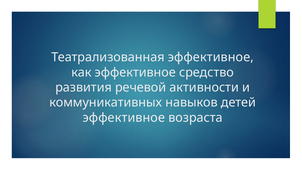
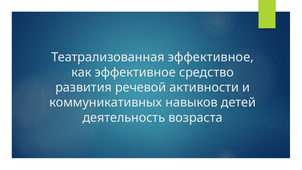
эффективное at (124, 118): эффективное -> деятельность
